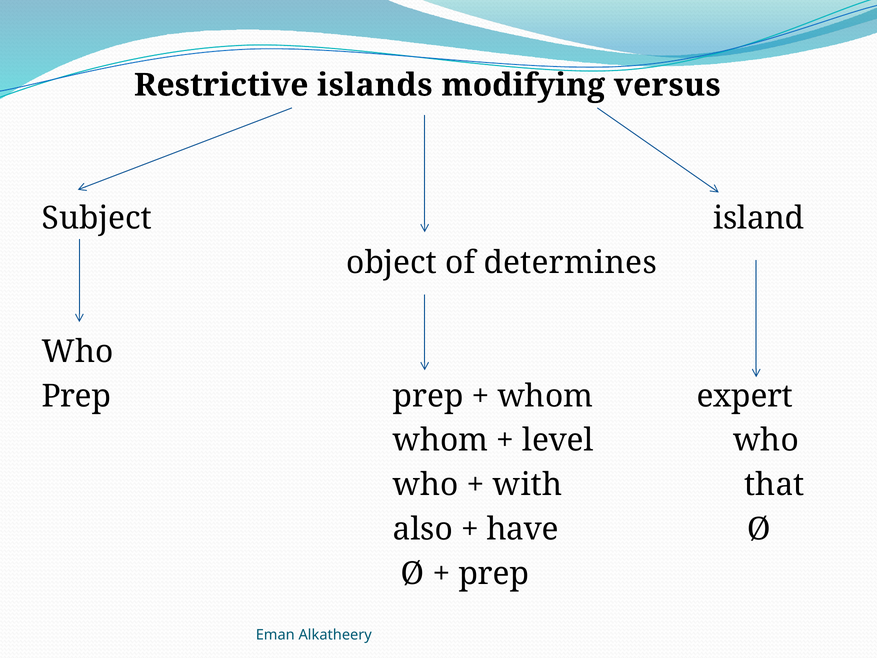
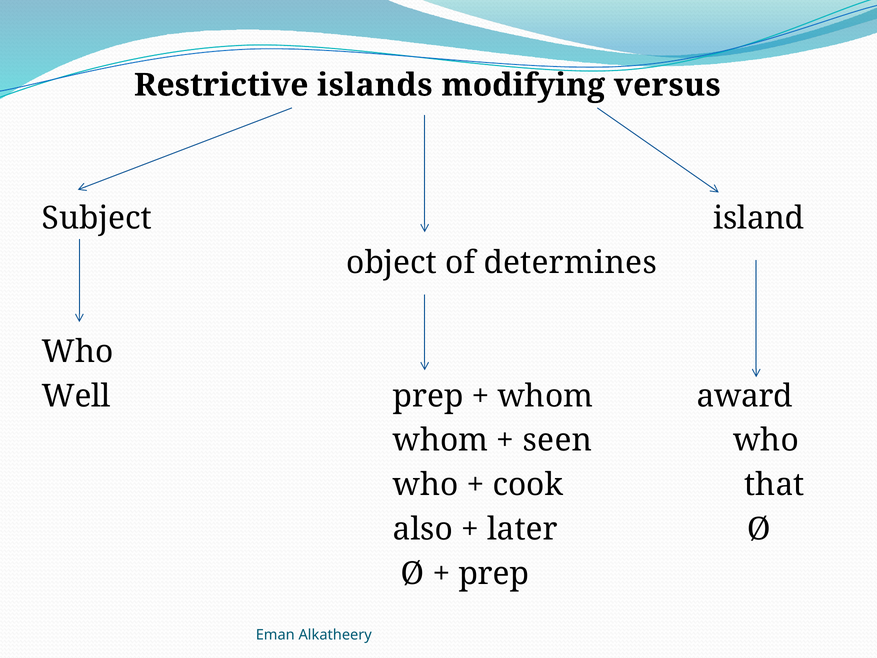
Prep at (76, 396): Prep -> Well
expert: expert -> award
level: level -> seen
with: with -> cook
have: have -> later
